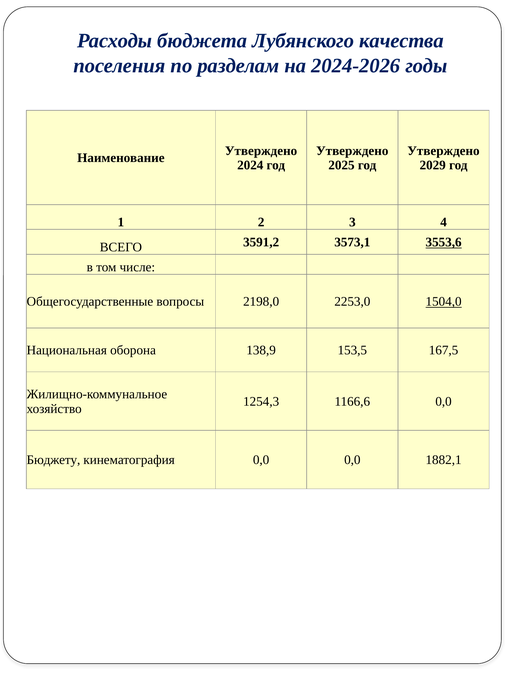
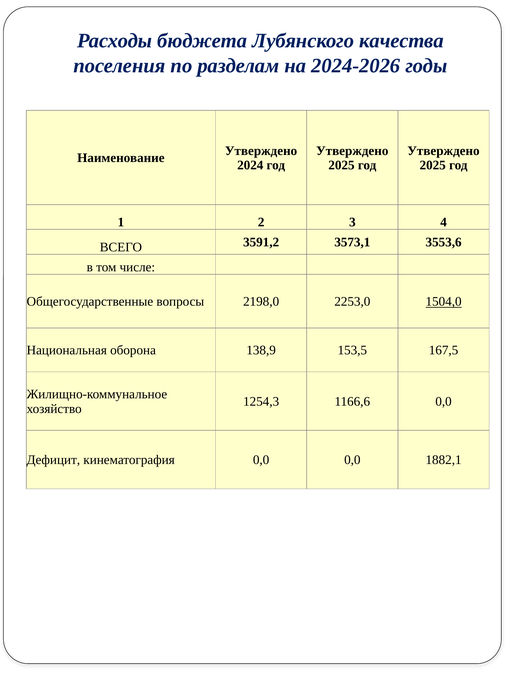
2029 at (433, 165): 2029 -> 2025
3553,6 underline: present -> none
Бюджету: Бюджету -> Дефицит
